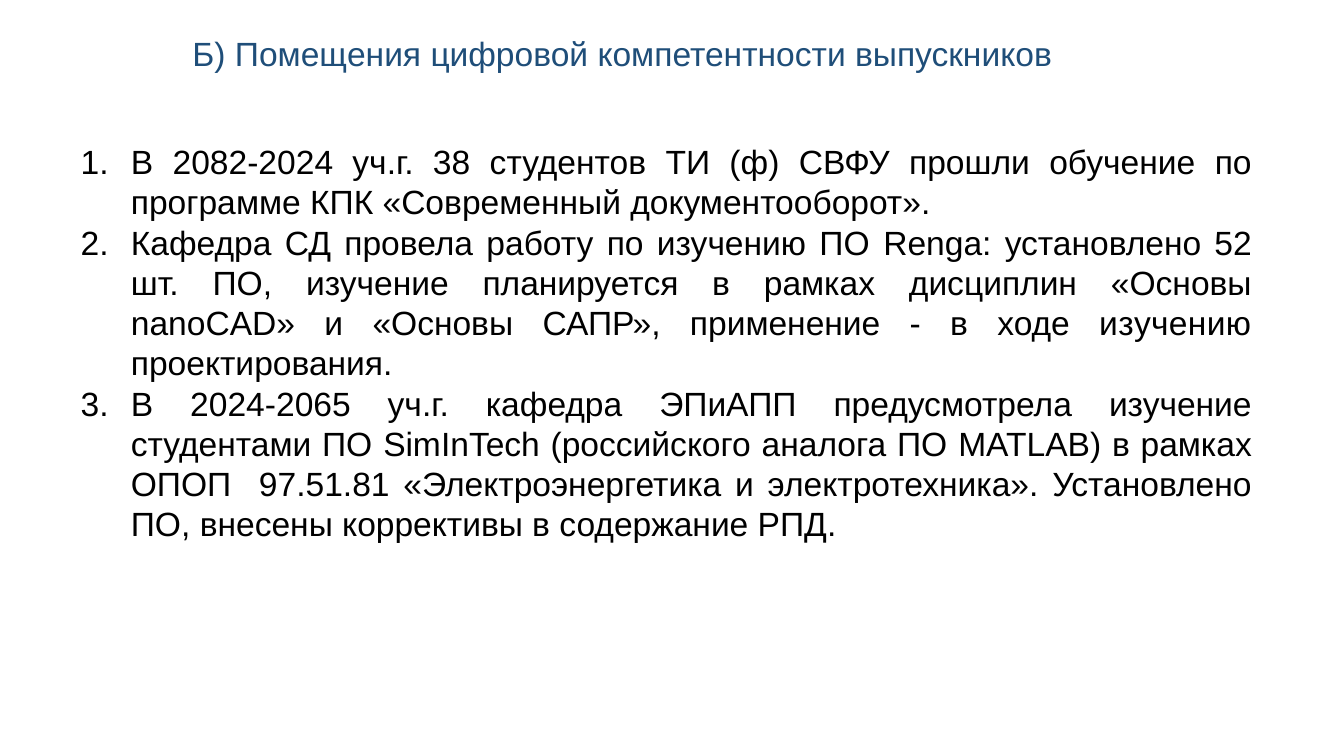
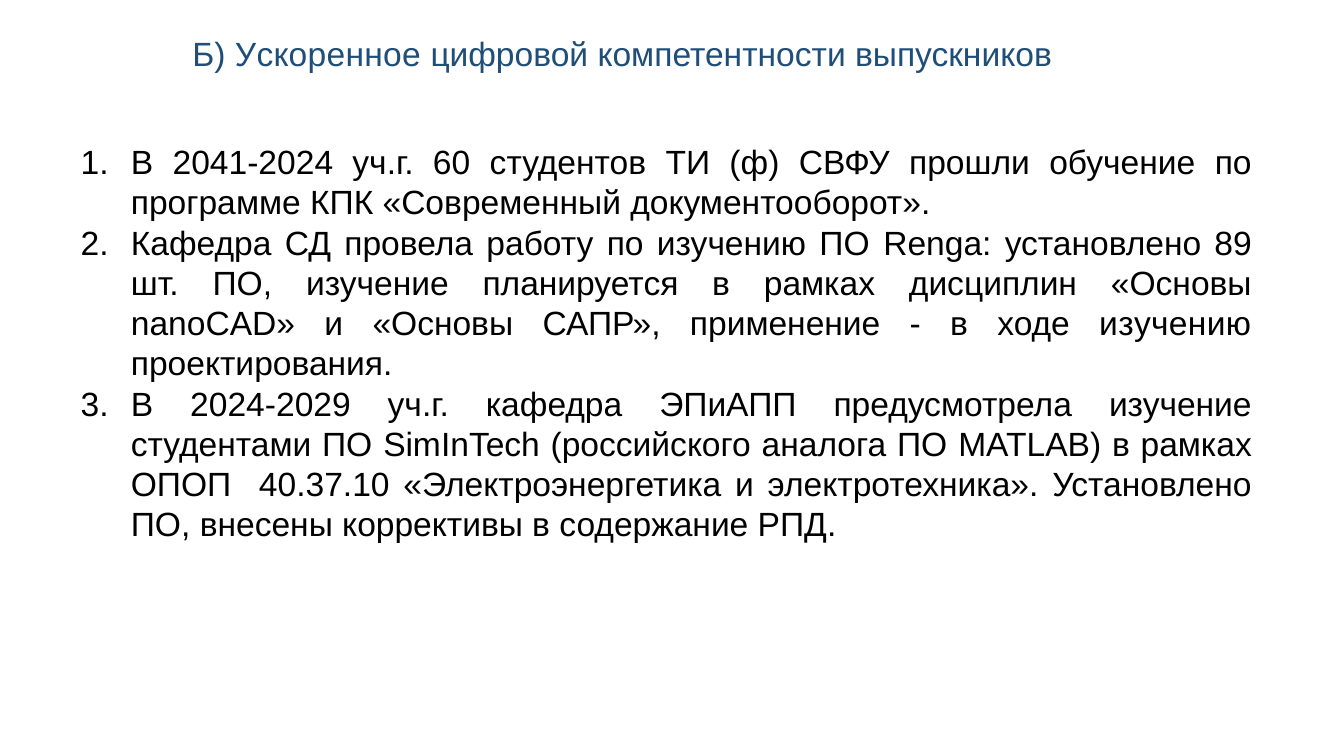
Помещения: Помещения -> Ускоренное
2082-2024: 2082-2024 -> 2041-2024
38: 38 -> 60
52: 52 -> 89
2024-2065: 2024-2065 -> 2024-2029
97.51.81: 97.51.81 -> 40.37.10
